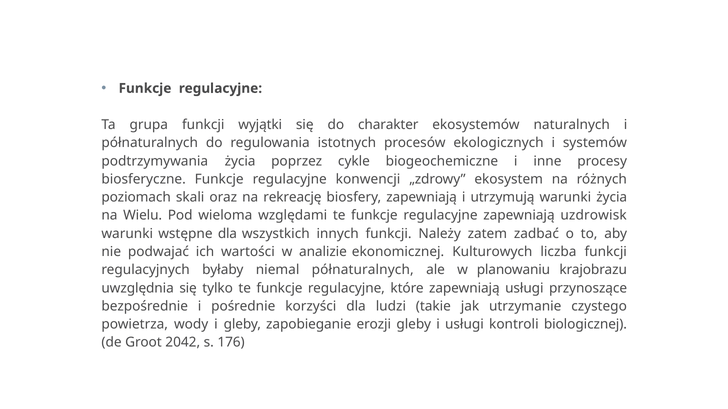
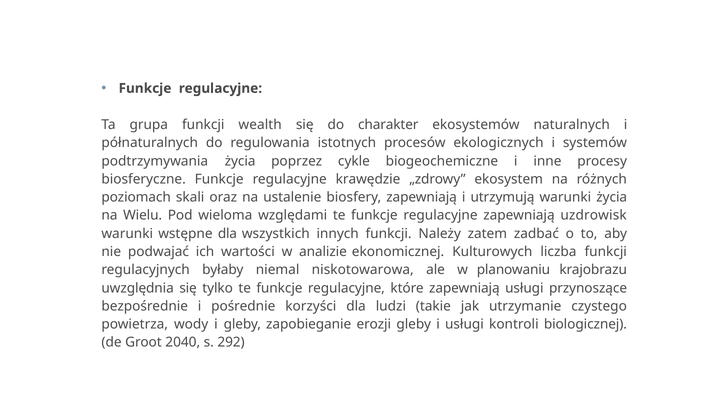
wyjątki: wyjątki -> wealth
konwencji: konwencji -> krawędzie
rekreację: rekreację -> ustalenie
niemal półnaturalnych: półnaturalnych -> niskotowarowa
2042: 2042 -> 2040
176: 176 -> 292
